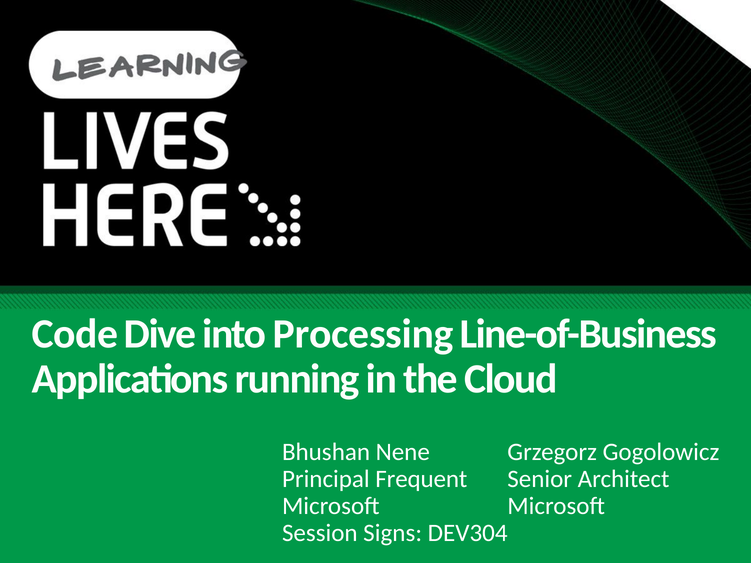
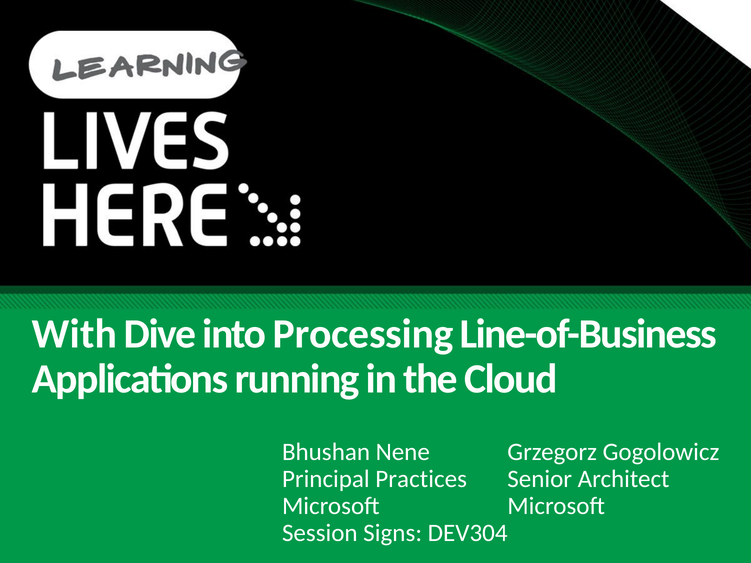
Code: Code -> With
Frequent: Frequent -> Practices
